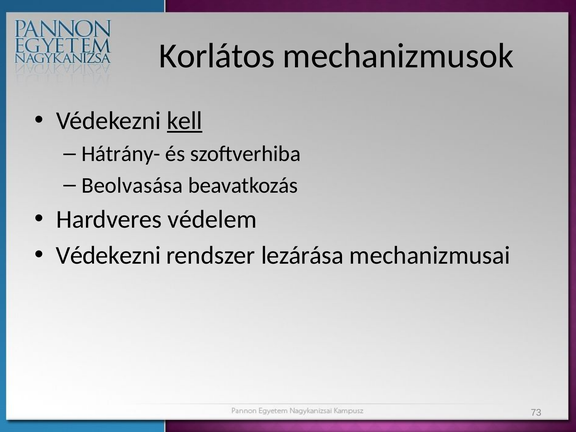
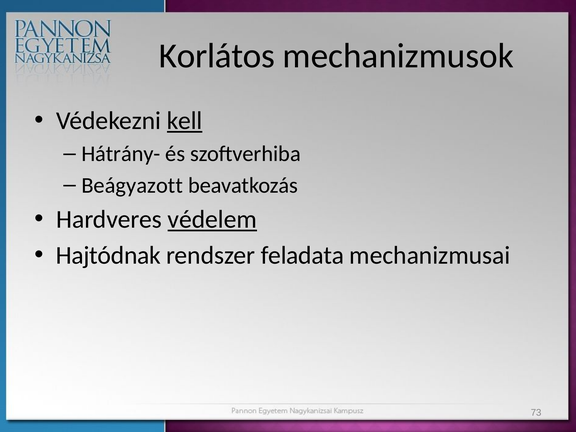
Beolvasása: Beolvasása -> Beágyazott
védelem underline: none -> present
Védekezni at (108, 255): Védekezni -> Hajtódnak
lezárása: lezárása -> feladata
